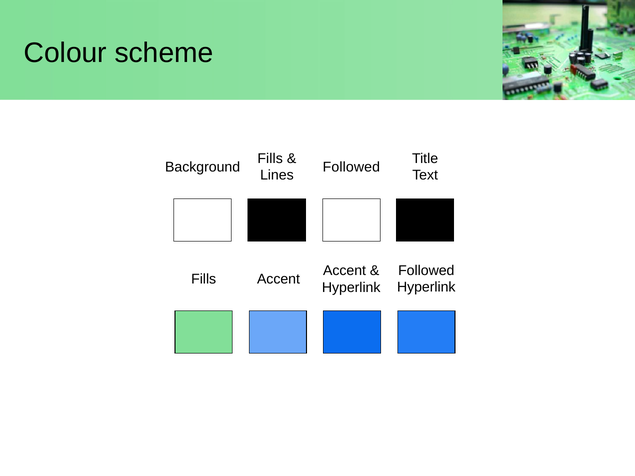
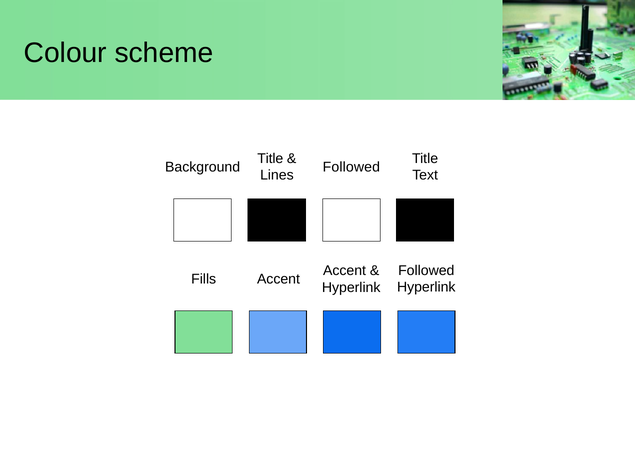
Fills at (270, 158): Fills -> Title
